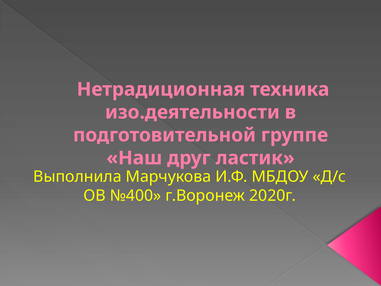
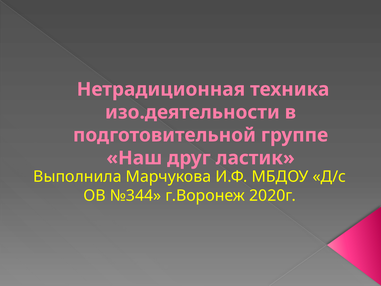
№400: №400 -> №344
